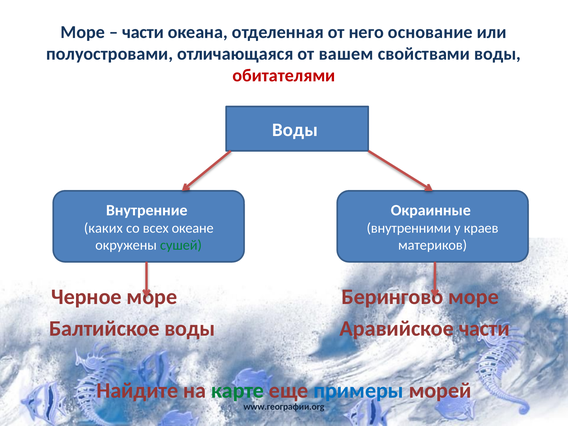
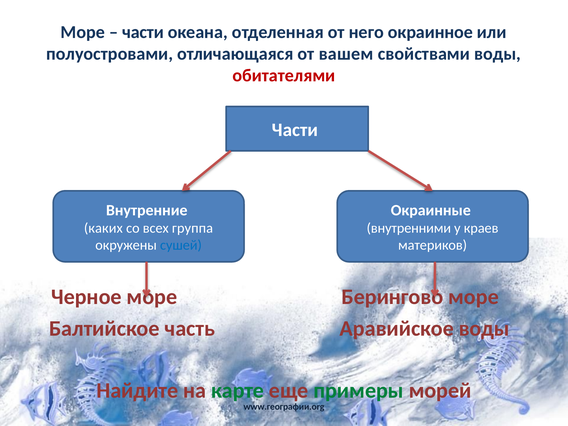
основание: основание -> окраинное
Воды at (295, 130): Воды -> Части
океане: океане -> группа
сушей colour: green -> blue
Балтийское воды: воды -> часть
Аравийское части: части -> воды
примеры colour: blue -> green
